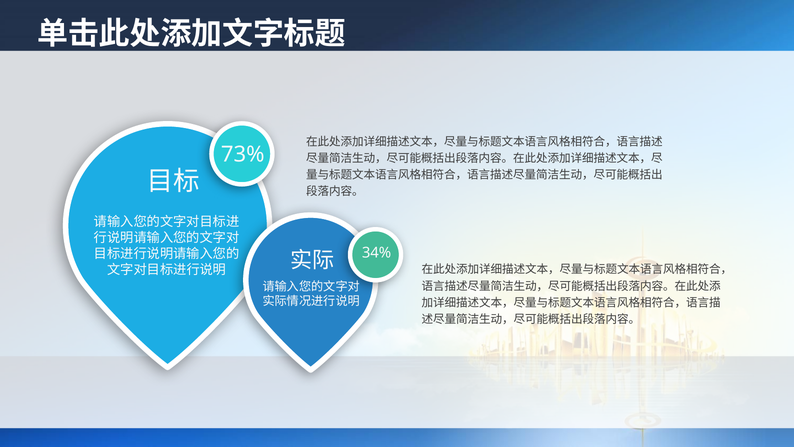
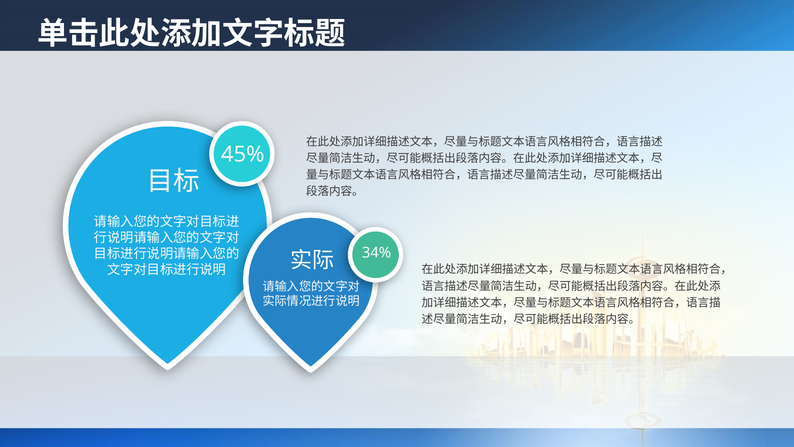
73%: 73% -> 45%
